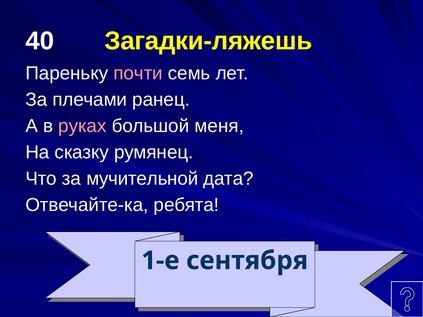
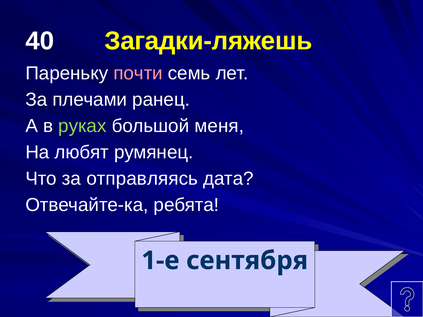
руках colour: pink -> light green
сказку: сказку -> любят
мучительной: мучительной -> отправляясь
